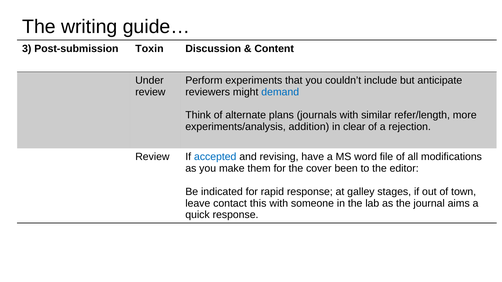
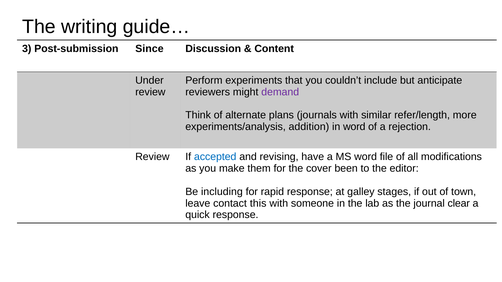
Toxin: Toxin -> Since
demand colour: blue -> purple
in clear: clear -> word
indicated: indicated -> including
aims: aims -> clear
